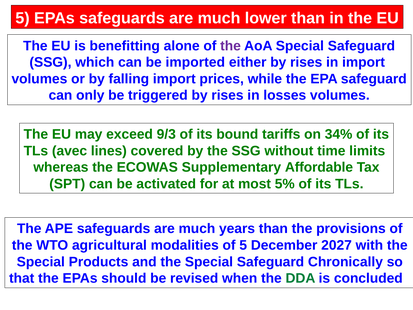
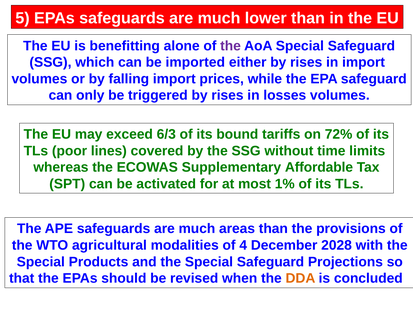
9/3: 9/3 -> 6/3
34%: 34% -> 72%
avec: avec -> poor
5%: 5% -> 1%
years: years -> areas
of 5: 5 -> 4
2027: 2027 -> 2028
Chronically: Chronically -> Projections
DDA colour: green -> orange
